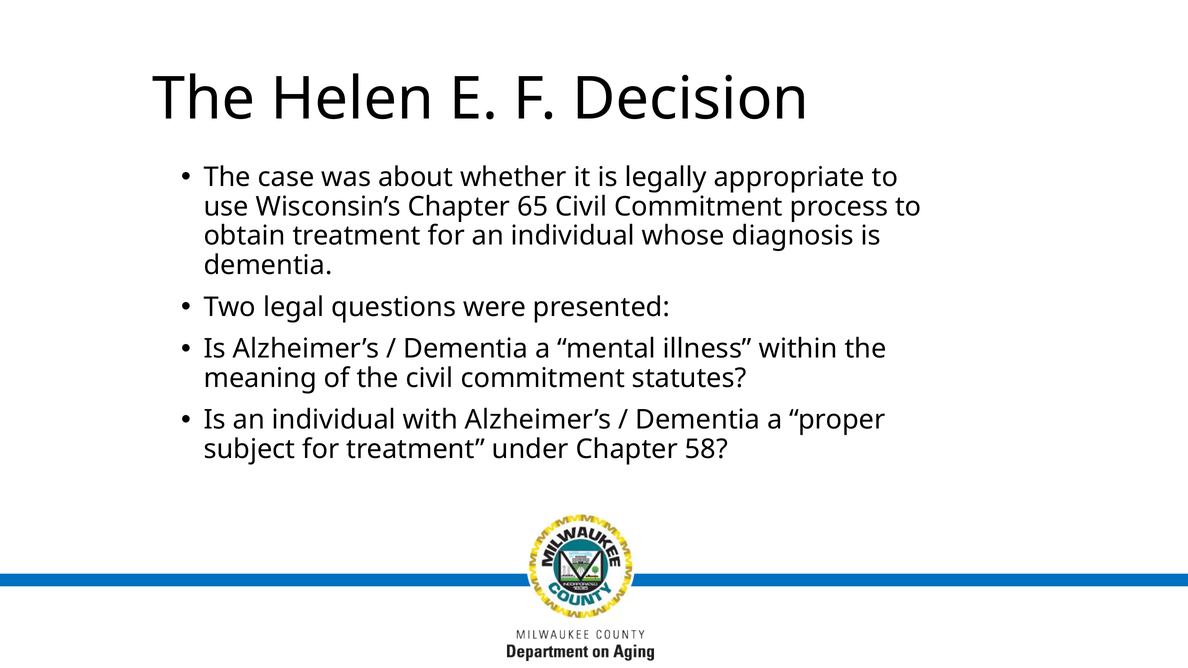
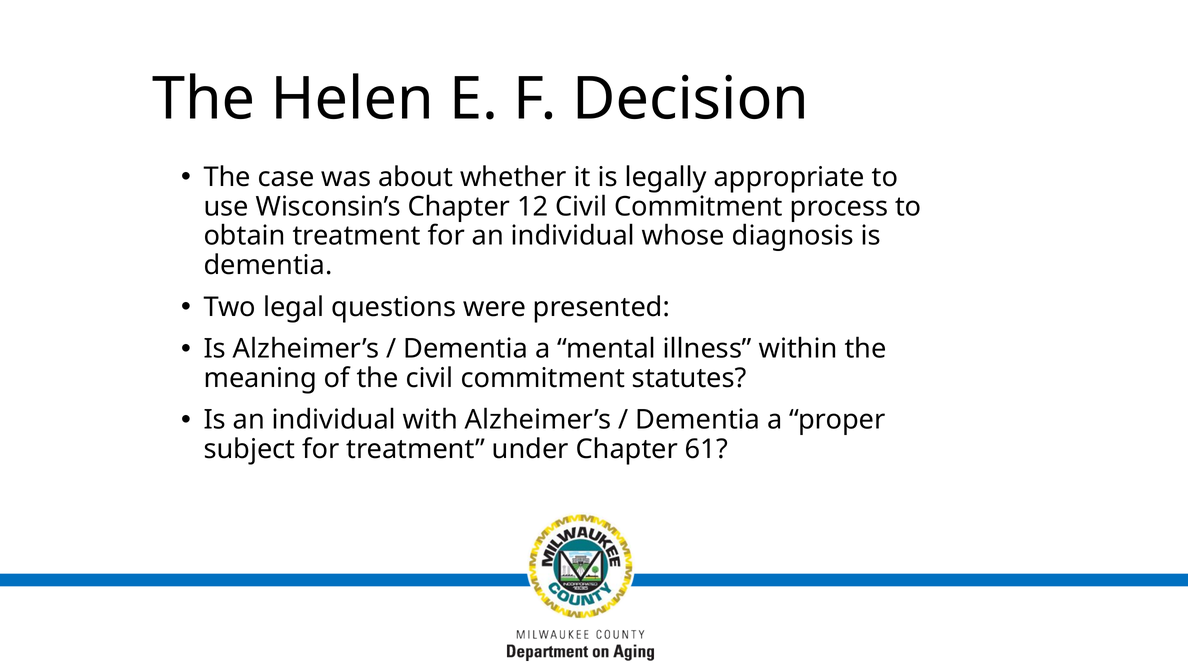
65: 65 -> 12
58: 58 -> 61
